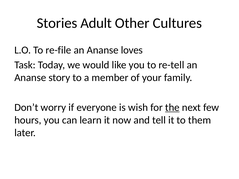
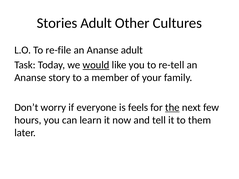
Ananse loves: loves -> adult
would underline: none -> present
wish: wish -> feels
